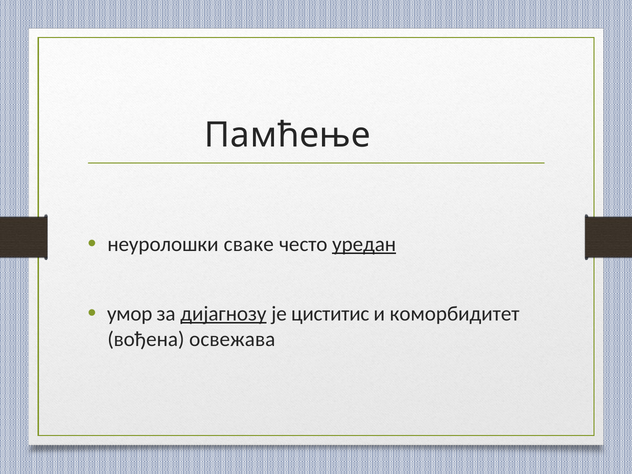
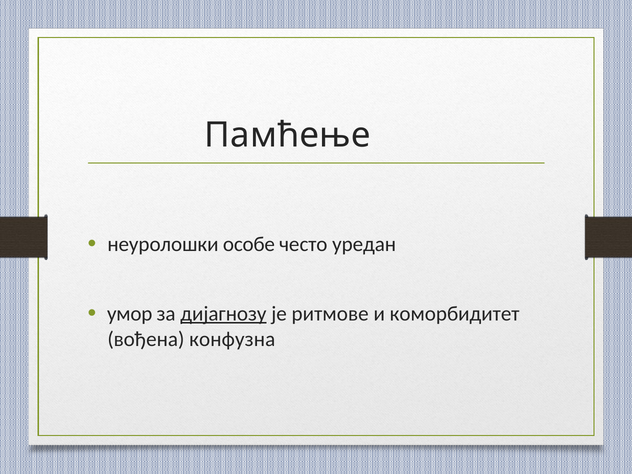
свaкe: свaкe -> особе
уредан underline: present -> none
циститис: циститис -> ритмове
oсвeжaвa: oсвeжaвa -> конфузна
